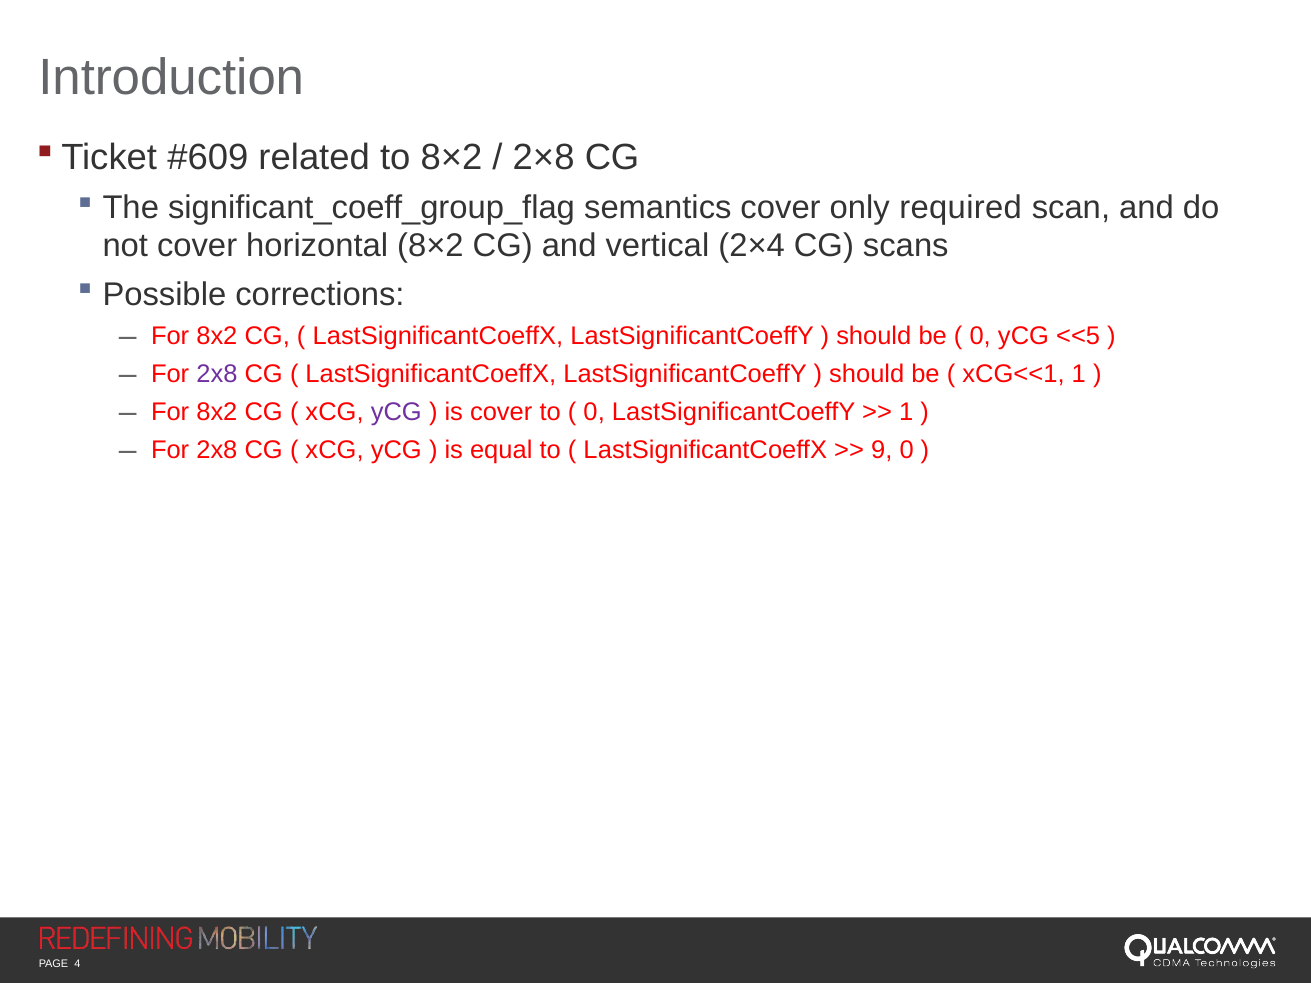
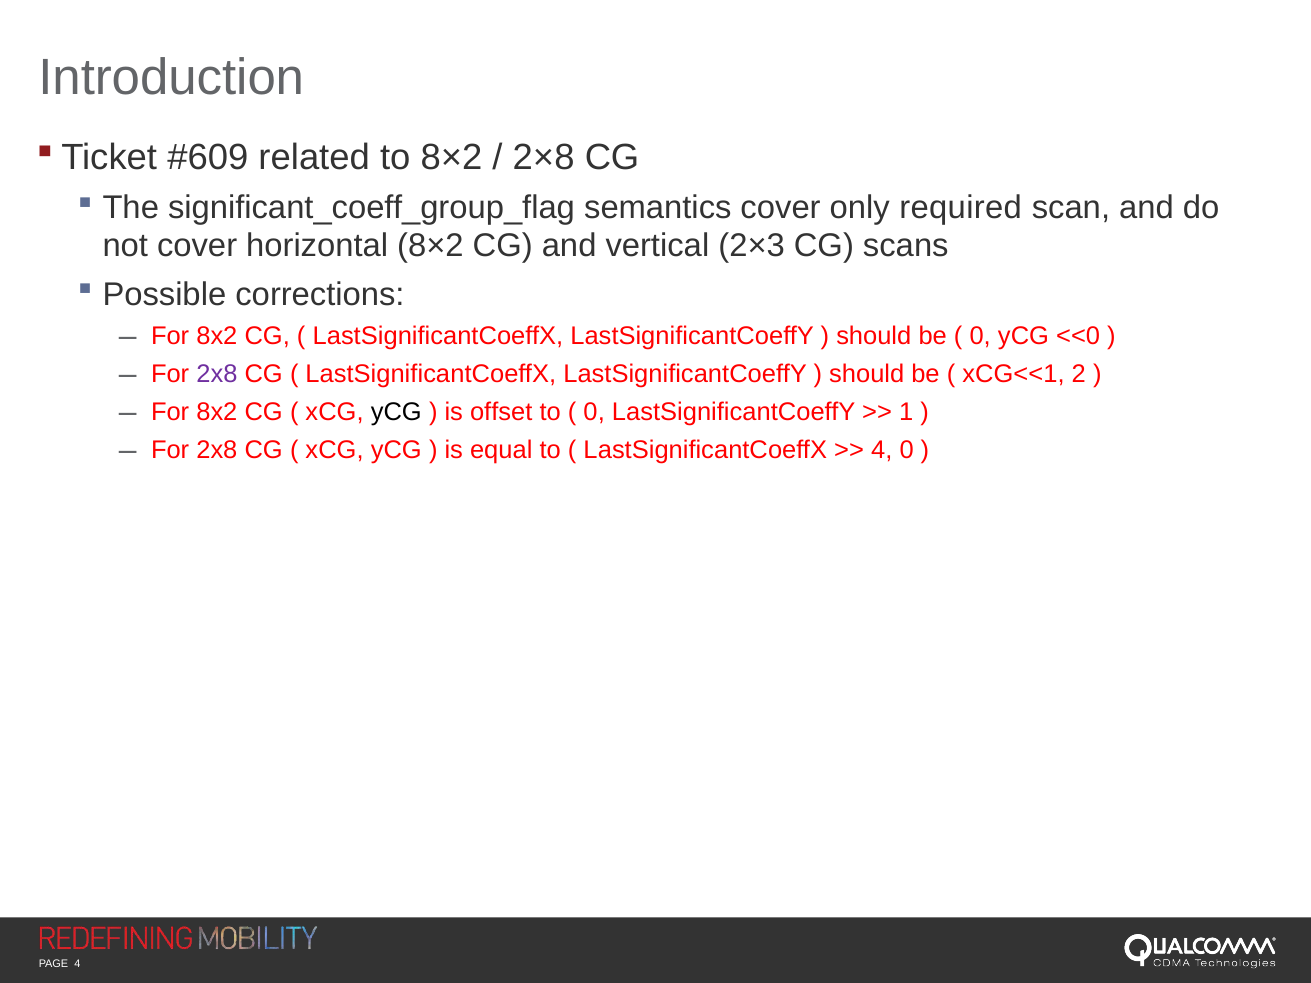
2×4: 2×4 -> 2×3
<<5: <<5 -> <<0
xCG<<1 1: 1 -> 2
yCG at (396, 412) colour: purple -> black
is cover: cover -> offset
9 at (882, 450): 9 -> 4
